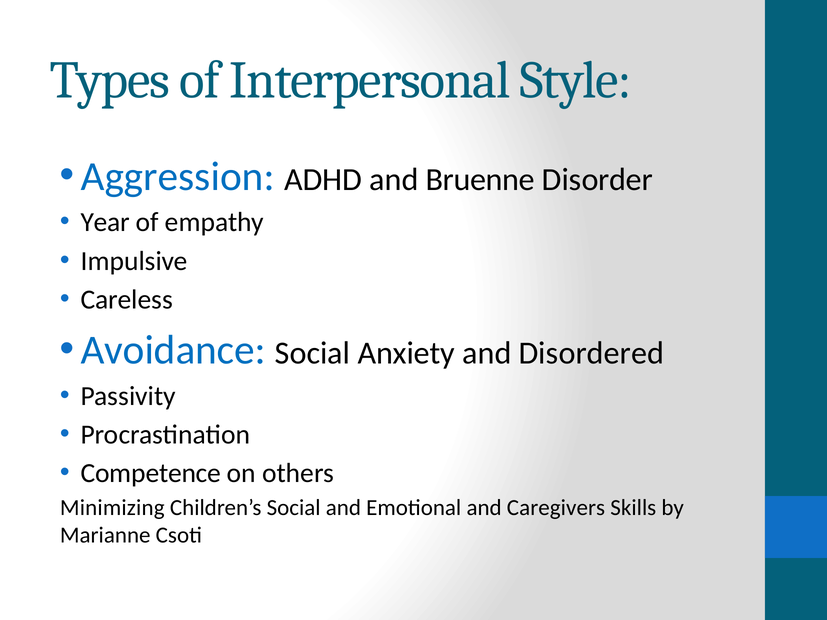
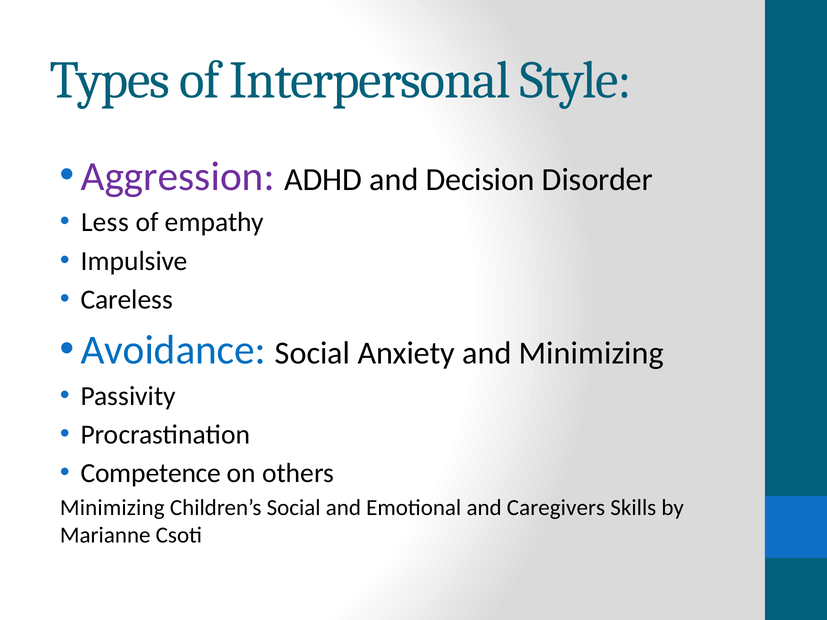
Aggression colour: blue -> purple
Bruenne: Bruenne -> Decision
Year: Year -> Less
and Disordered: Disordered -> Minimizing
